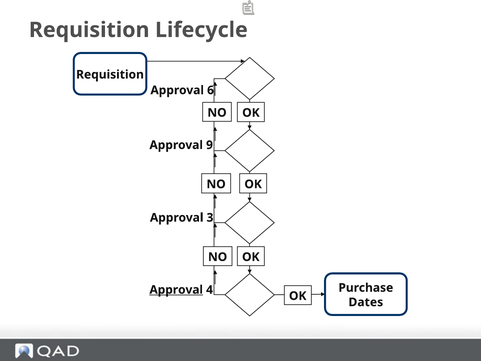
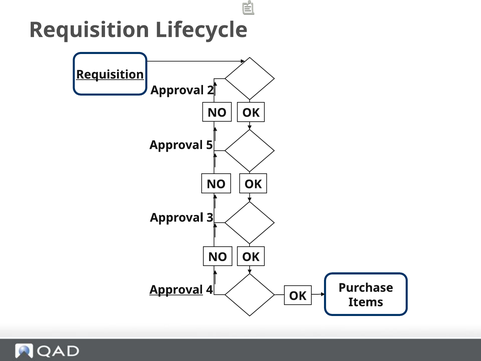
Requisition at (110, 75) underline: none -> present
6: 6 -> 2
9: 9 -> 5
Dates: Dates -> Items
